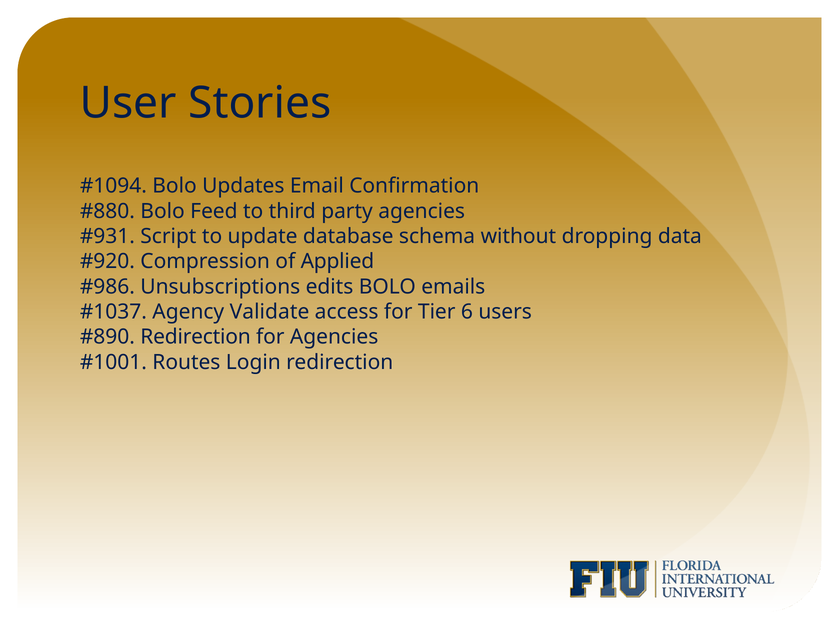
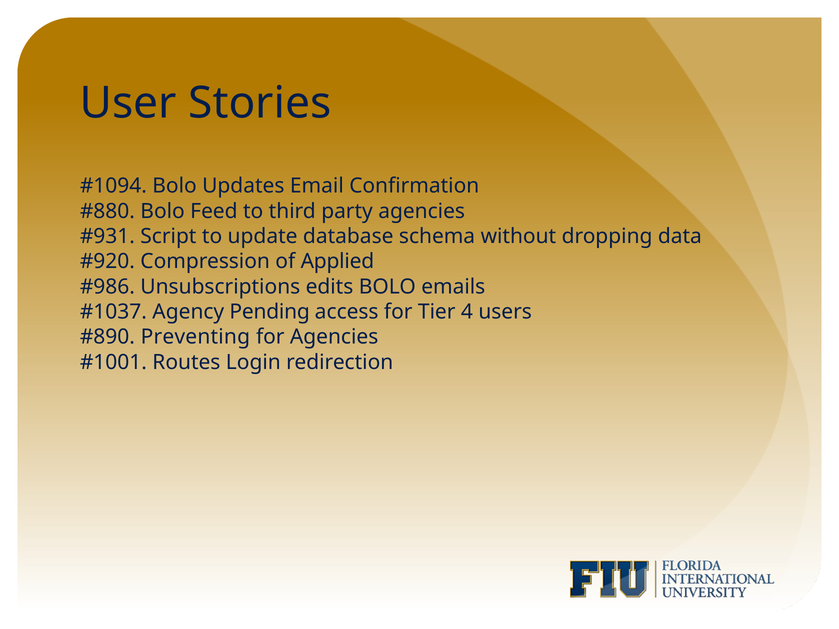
Validate: Validate -> Pending
6: 6 -> 4
Redirection at (196, 337): Redirection -> Preventing
